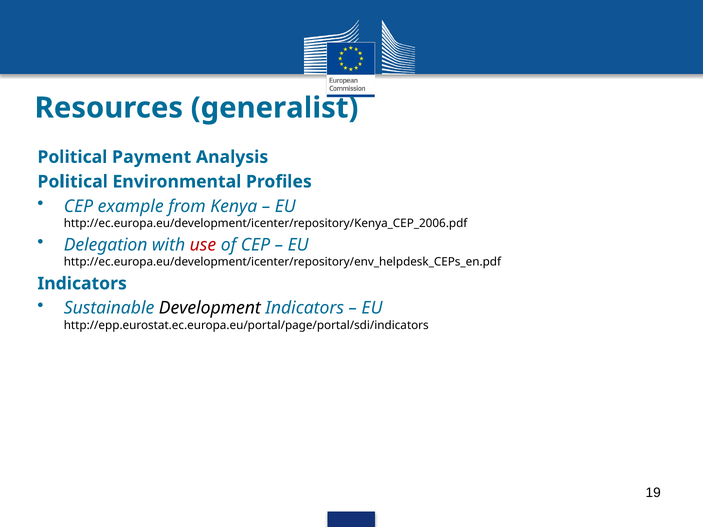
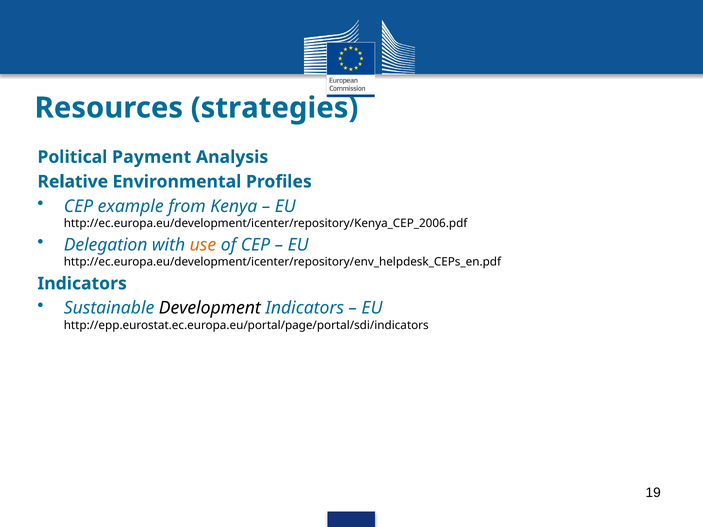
generalist: generalist -> strategies
Political at (73, 182): Political -> Relative
use colour: red -> orange
